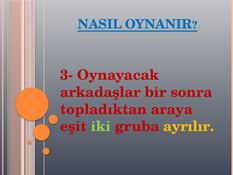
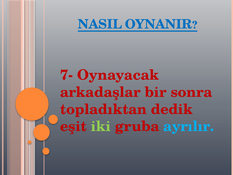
3-: 3- -> 7-
araya: araya -> dedik
ayrılır colour: yellow -> light blue
